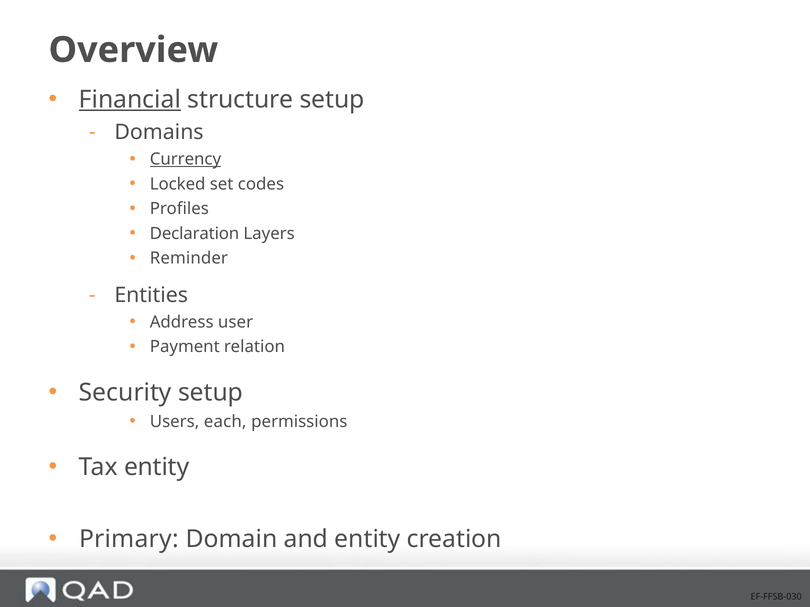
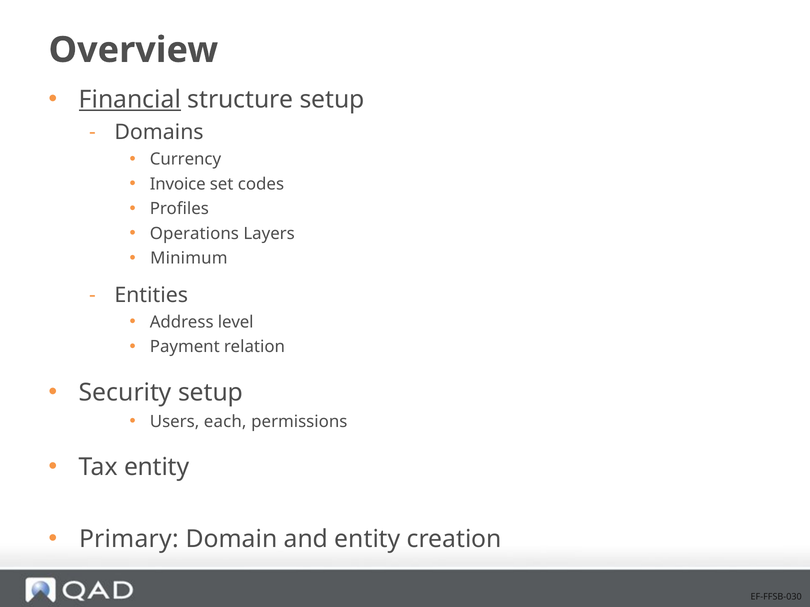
Currency underline: present -> none
Locked: Locked -> Invoice
Declaration: Declaration -> Operations
Reminder: Reminder -> Minimum
user: user -> level
